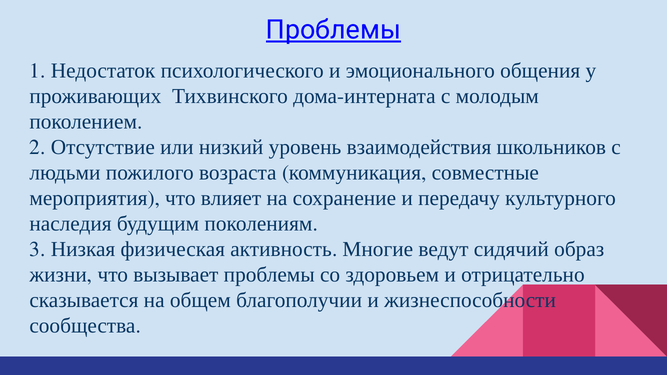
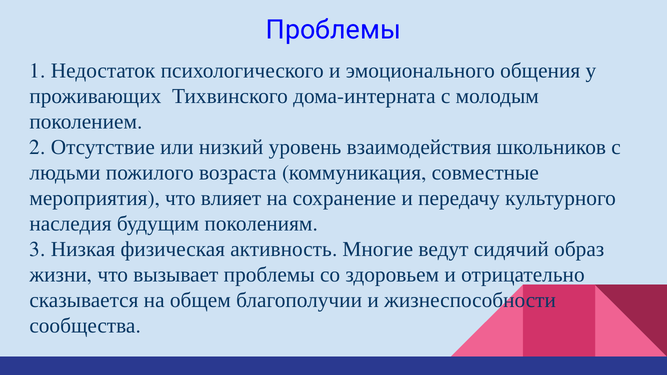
Проблемы at (333, 30) underline: present -> none
